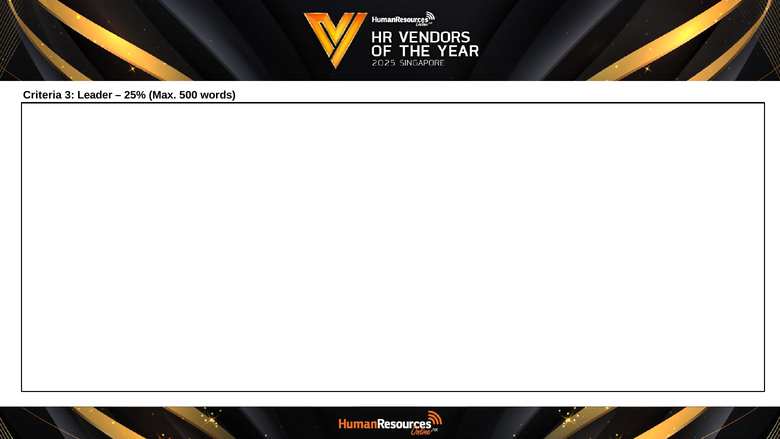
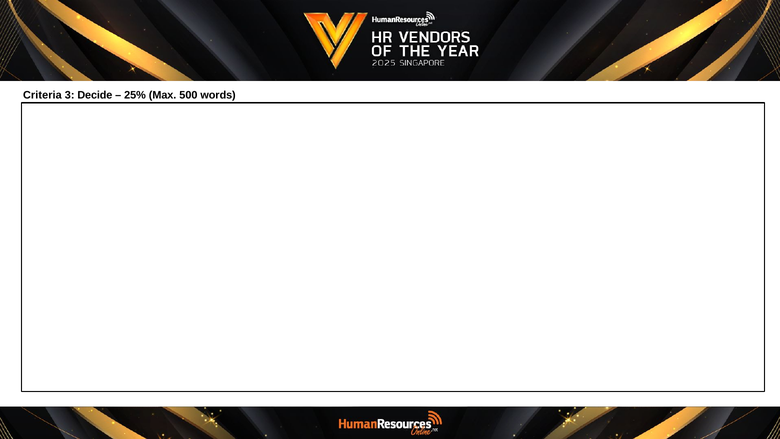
Leader: Leader -> Decide
